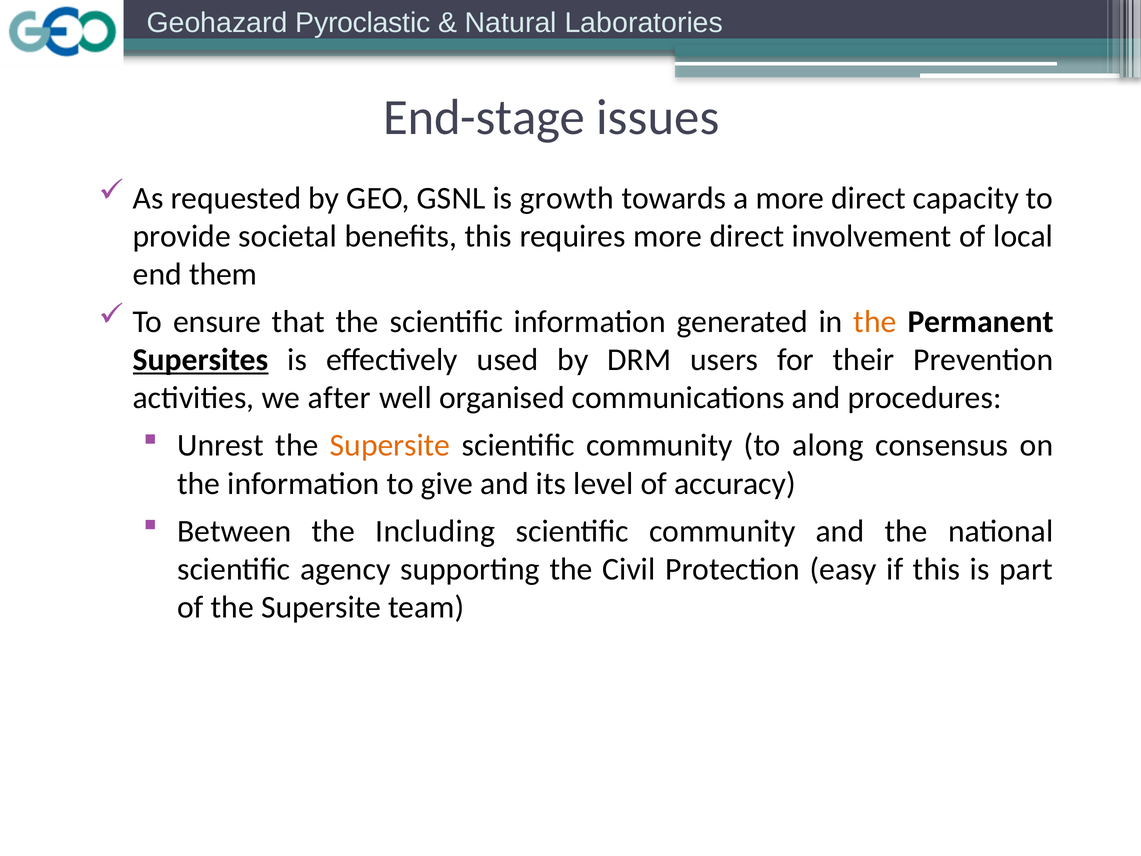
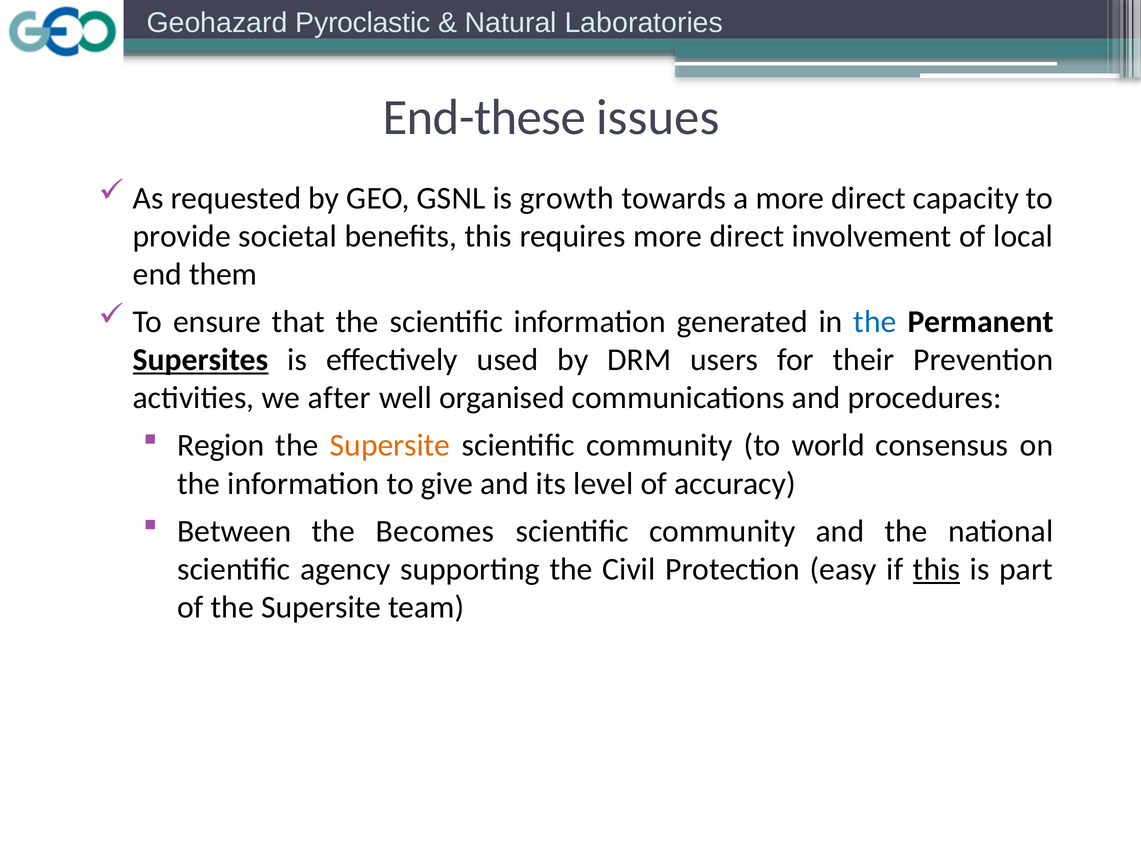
End-stage: End-stage -> End-these
the at (875, 322) colour: orange -> blue
Unrest: Unrest -> Region
along: along -> world
Including: Including -> Becomes
this at (936, 569) underline: none -> present
